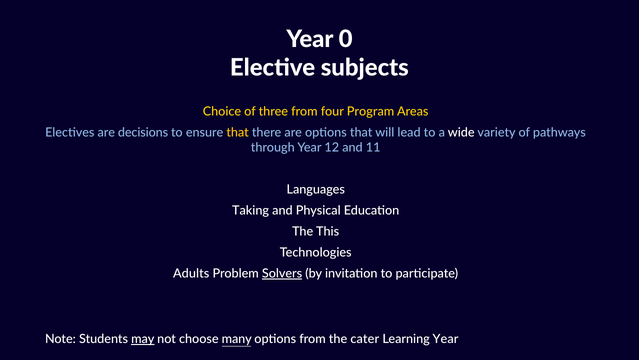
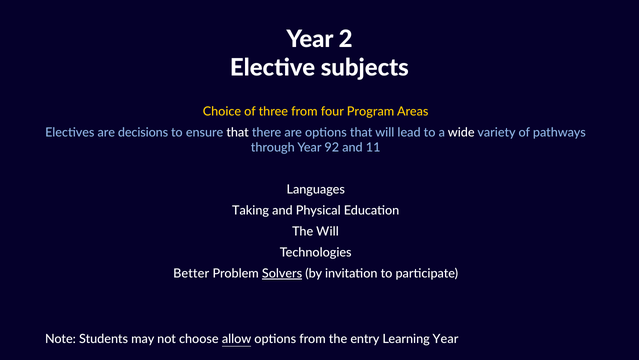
0: 0 -> 2
that at (238, 132) colour: yellow -> white
12: 12 -> 92
The This: This -> Will
Adults: Adults -> Better
may underline: present -> none
many: many -> allow
cater: cater -> entry
